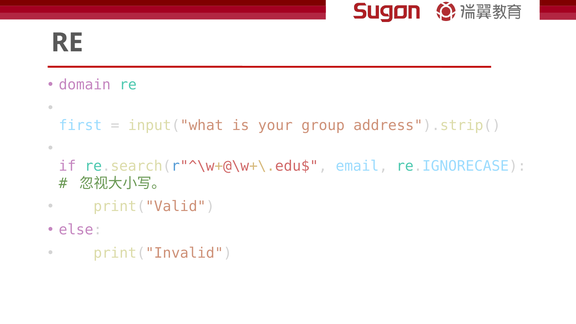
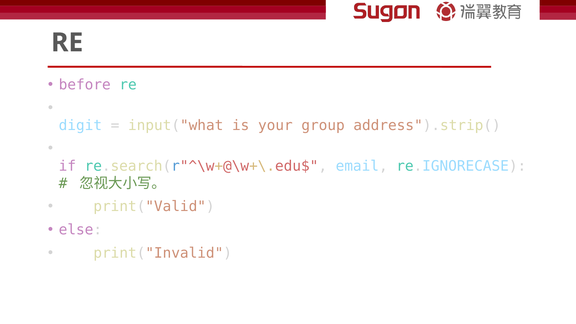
domain: domain -> before
first: first -> digit
